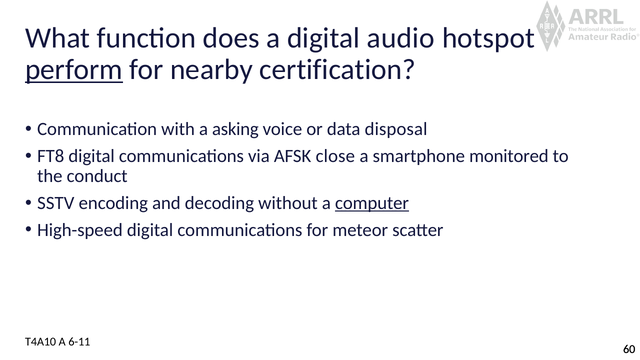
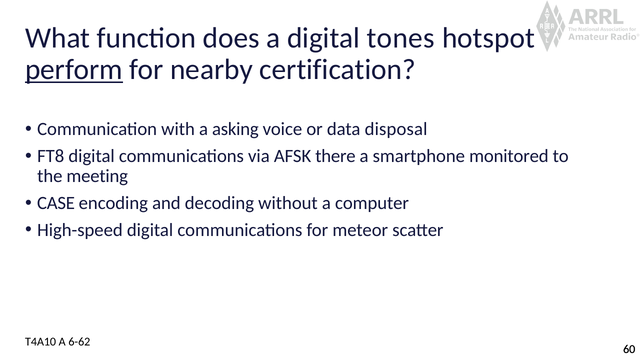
audio: audio -> tones
close: close -> there
conduct: conduct -> meeting
SSTV: SSTV -> CASE
computer underline: present -> none
6-11: 6-11 -> 6-62
